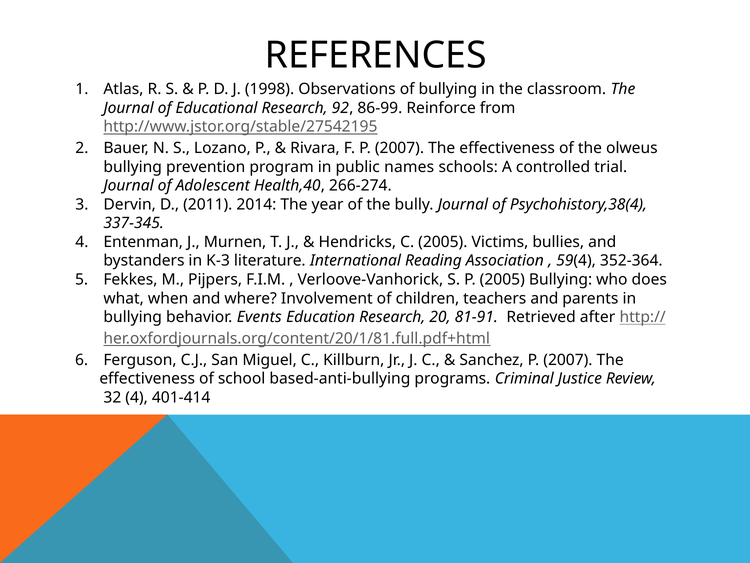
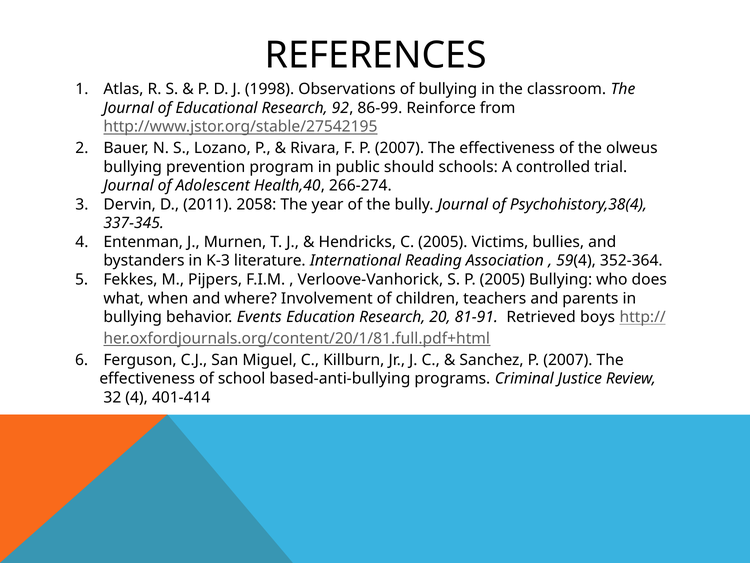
names: names -> should
2014: 2014 -> 2058
after: after -> boys
